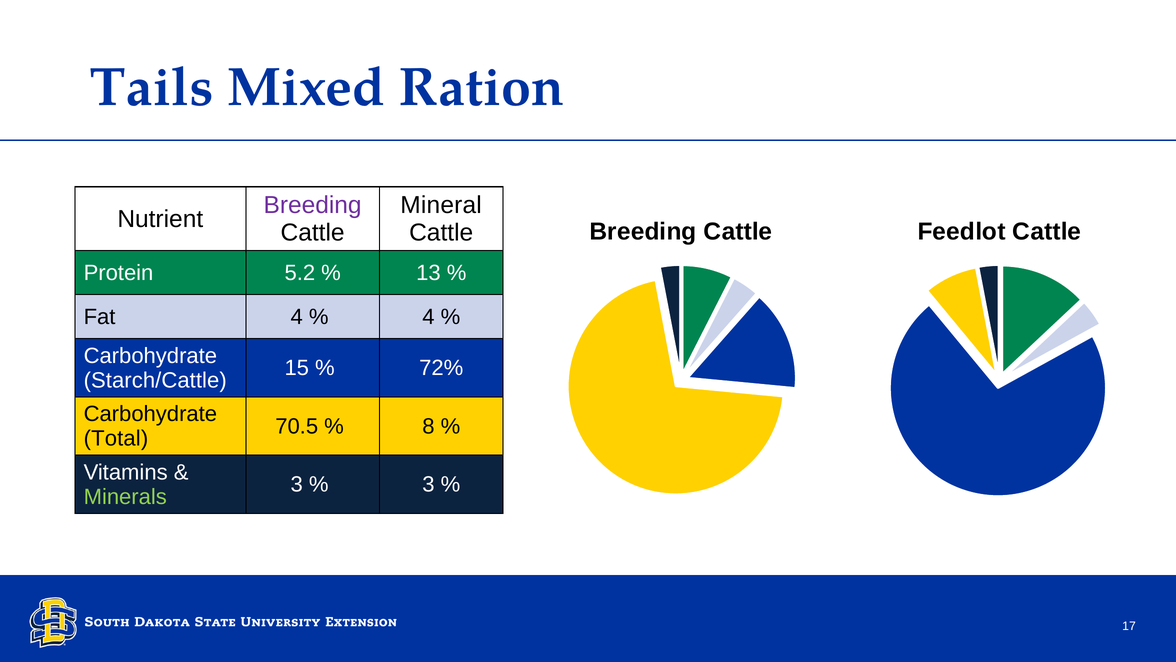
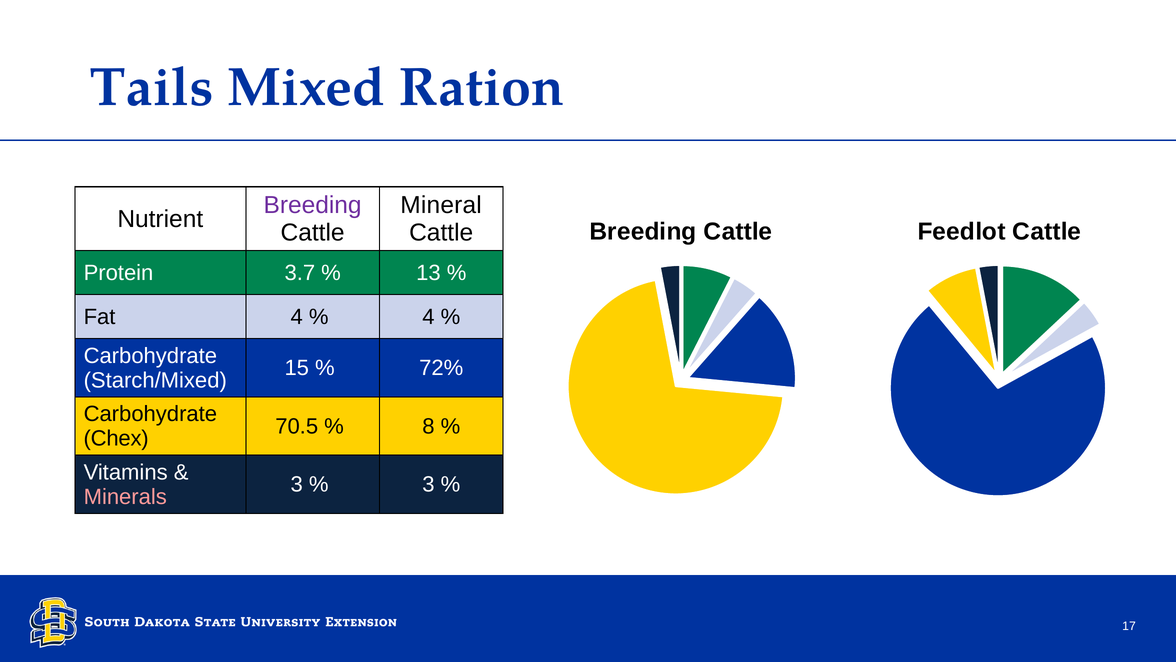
5.2: 5.2 -> 3.7
Starch/Cattle: Starch/Cattle -> Starch/Mixed
Total: Total -> Chex
Minerals colour: light green -> pink
